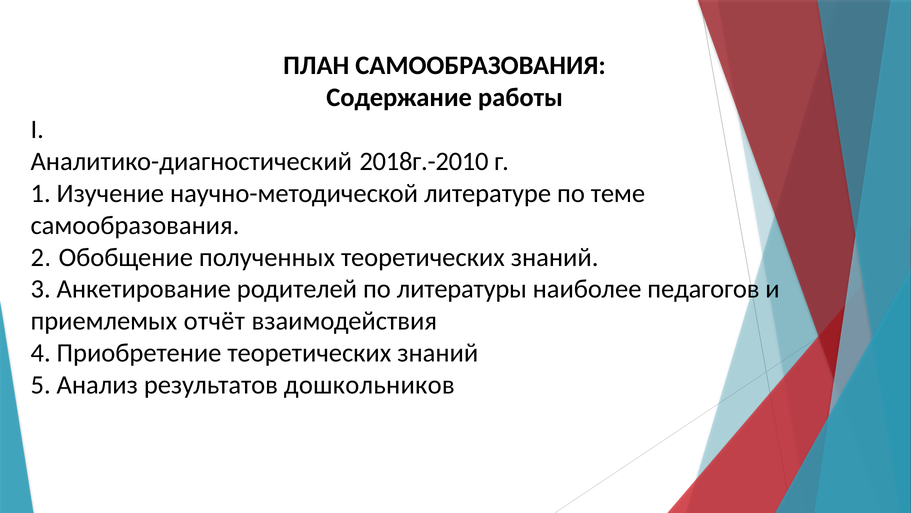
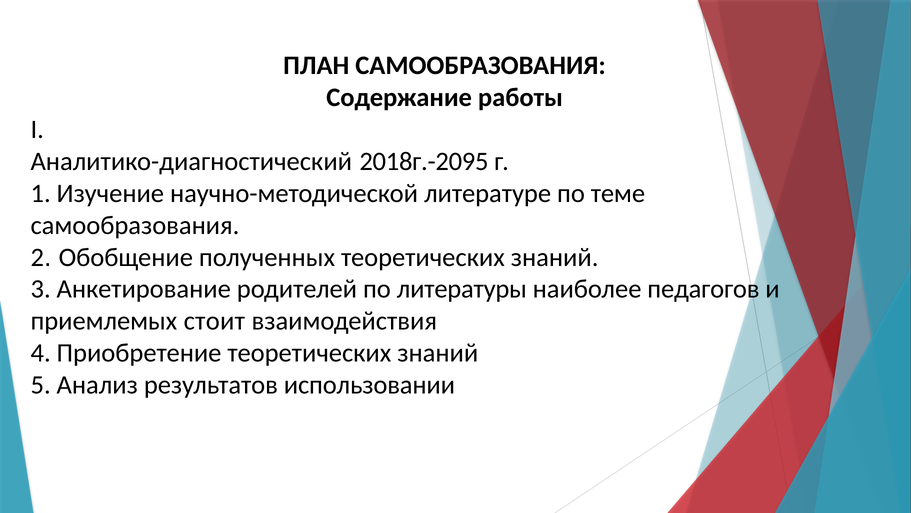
2018г.-2010: 2018г.-2010 -> 2018г.-2095
отчёт: отчёт -> стоит
дошкольников: дошкольников -> использовании
